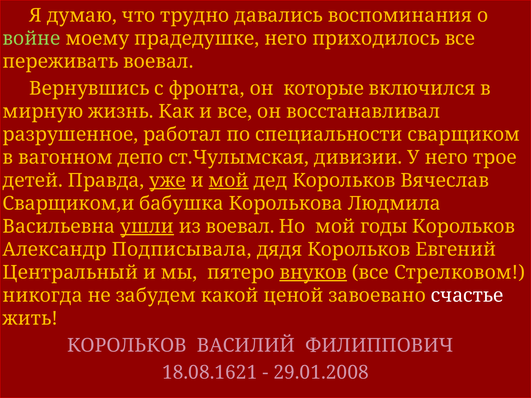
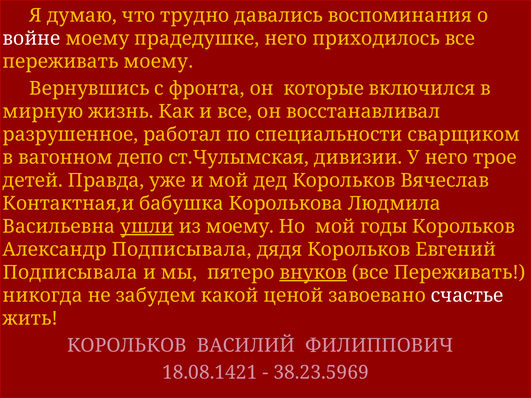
войне colour: light green -> white
переживать воевал: воевал -> моему
уже underline: present -> none
мой at (229, 181) underline: present -> none
Сварщиком,и: Сварщиком,и -> Контактная,и
из воевал: воевал -> моему
Центральный at (70, 273): Центральный -> Подписывала
Стрелковом at (460, 273): Стрелковом -> Переживать
18.08.1621: 18.08.1621 -> 18.08.1421
29.01.2008: 29.01.2008 -> 38.23.5969
